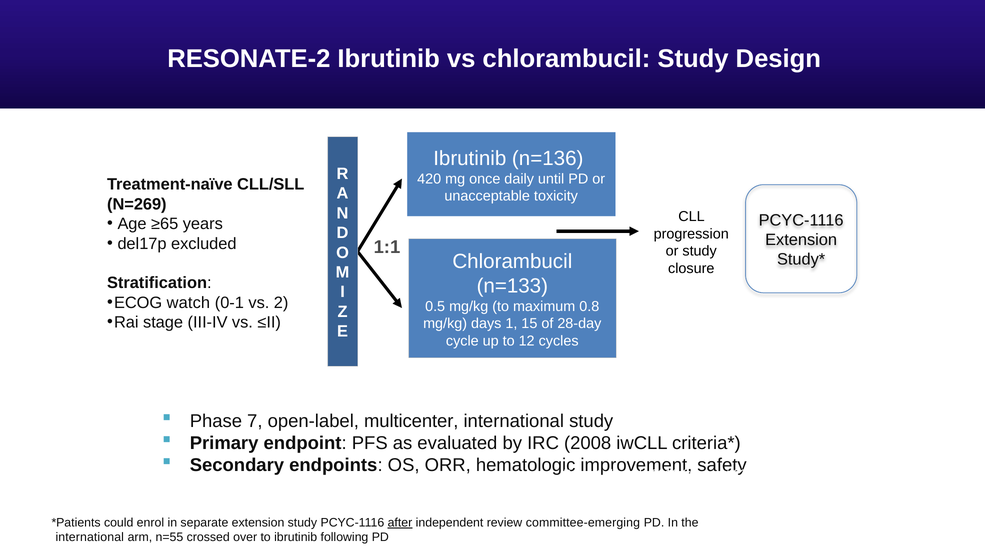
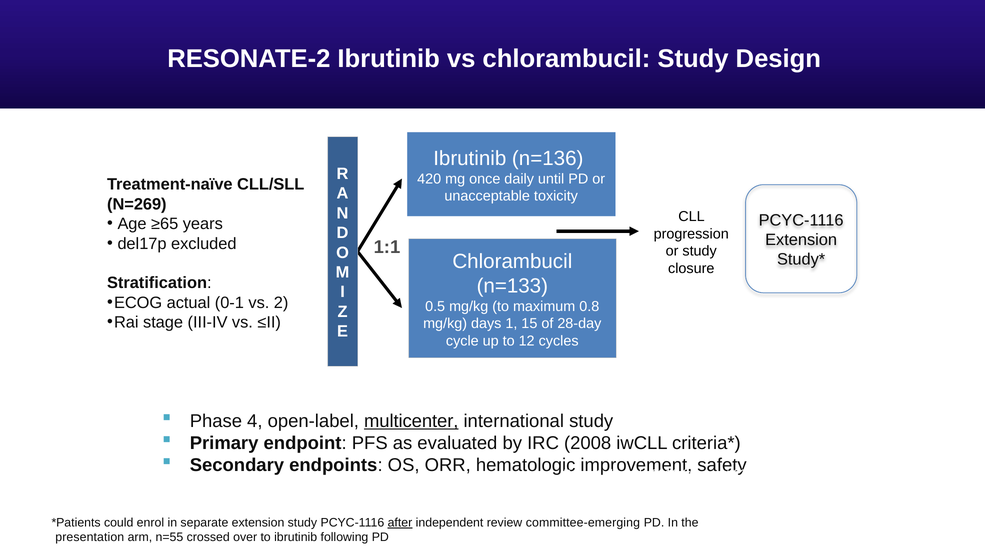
watch: watch -> actual
7: 7 -> 4
multicenter underline: none -> present
international at (90, 537): international -> presentation
